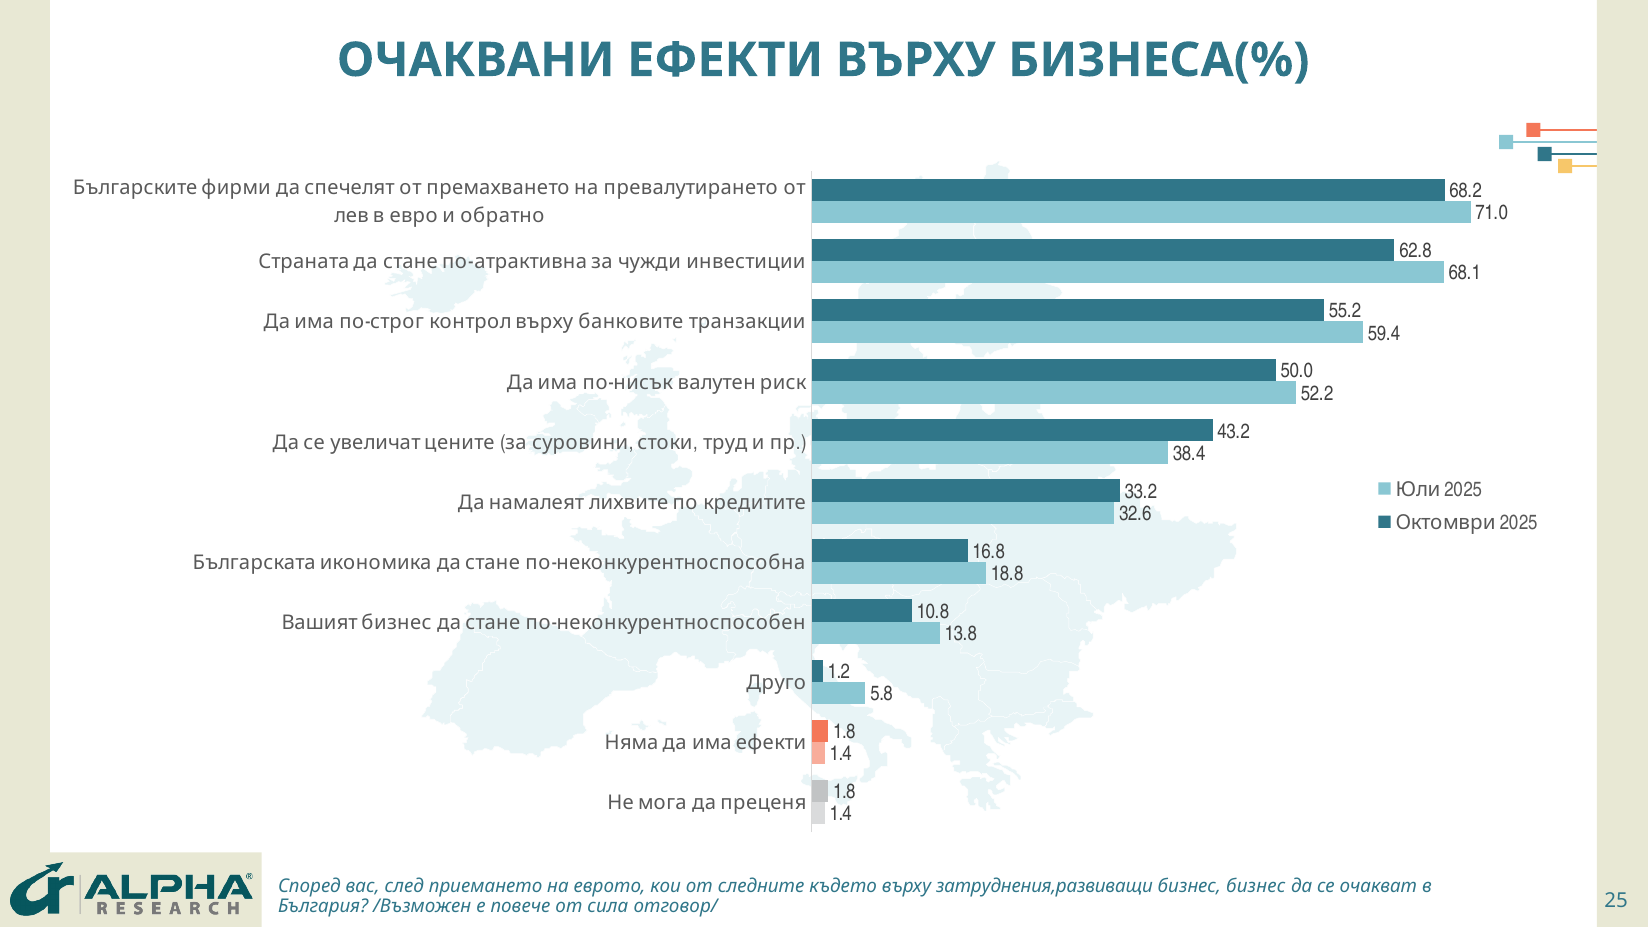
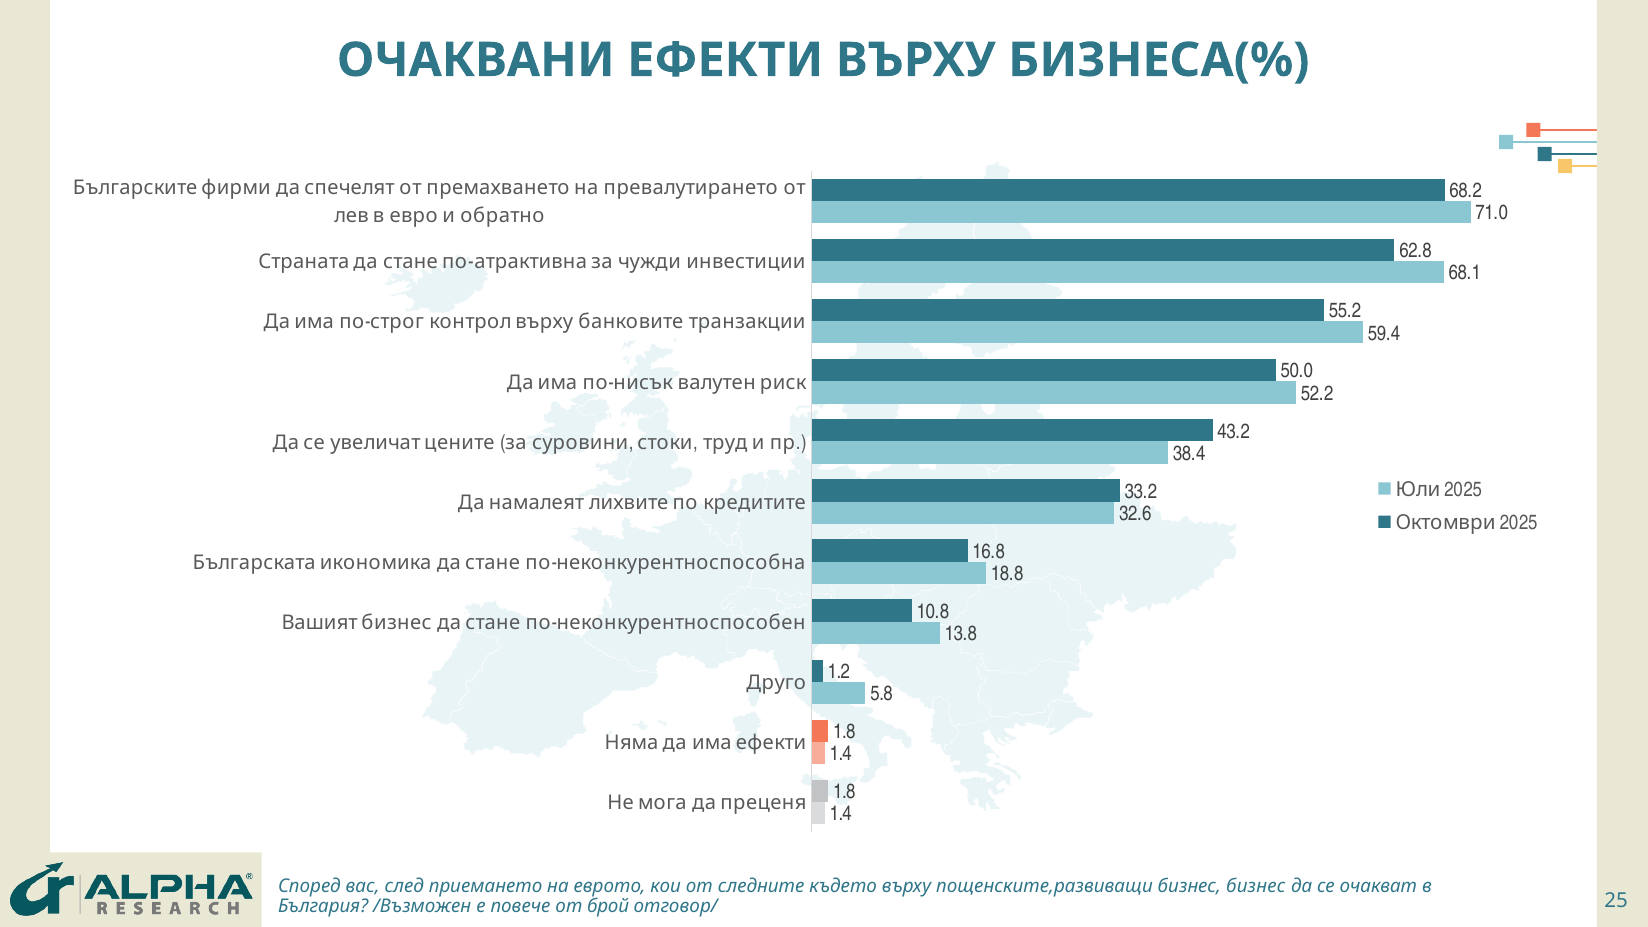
затруднения,развиващи: затруднения,развиващи -> пощенските,развиващи
сила: сила -> брой
